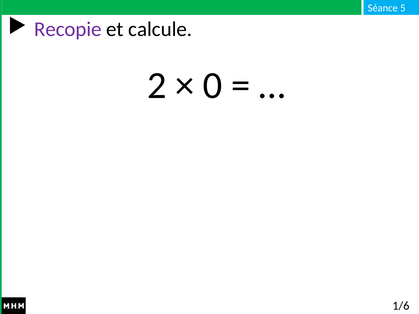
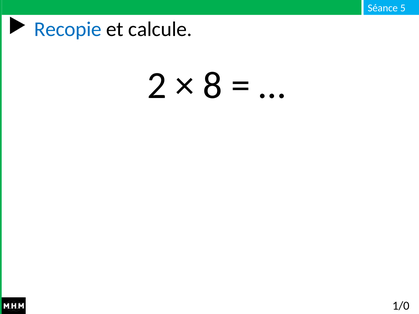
Recopie colour: purple -> blue
0: 0 -> 8
1/6: 1/6 -> 1/0
